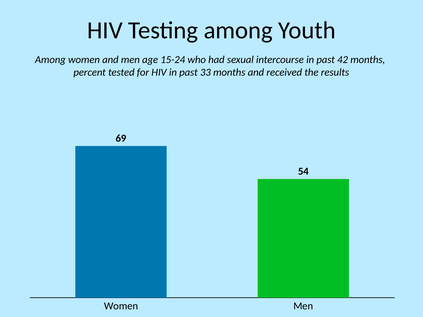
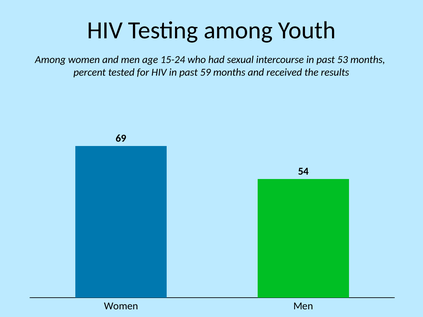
42: 42 -> 53
33: 33 -> 59
